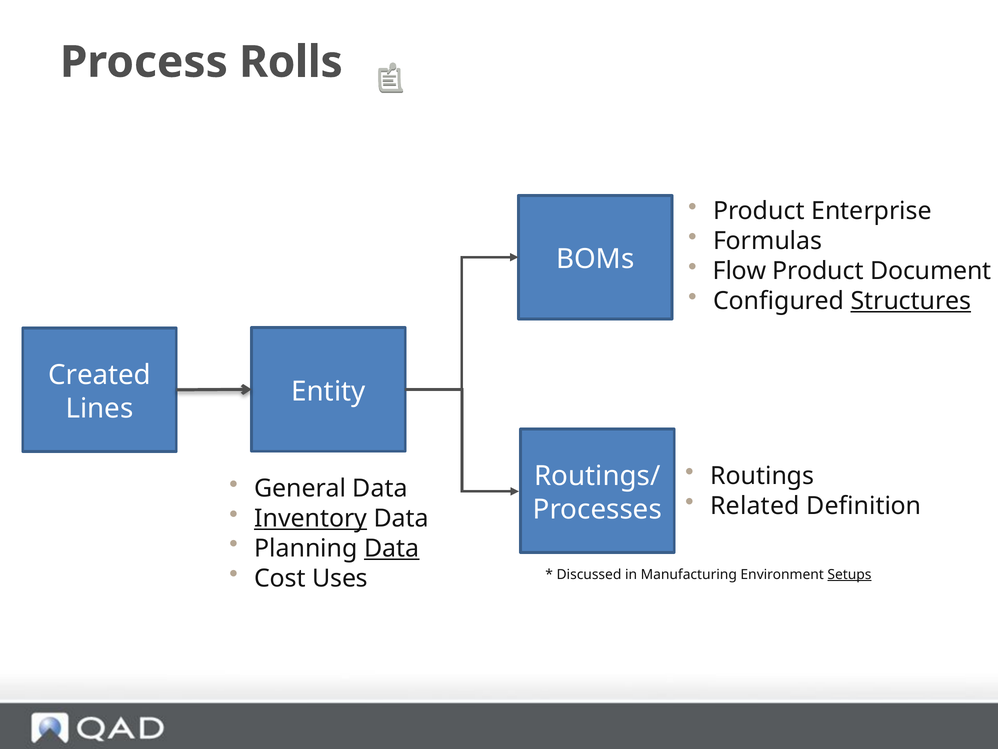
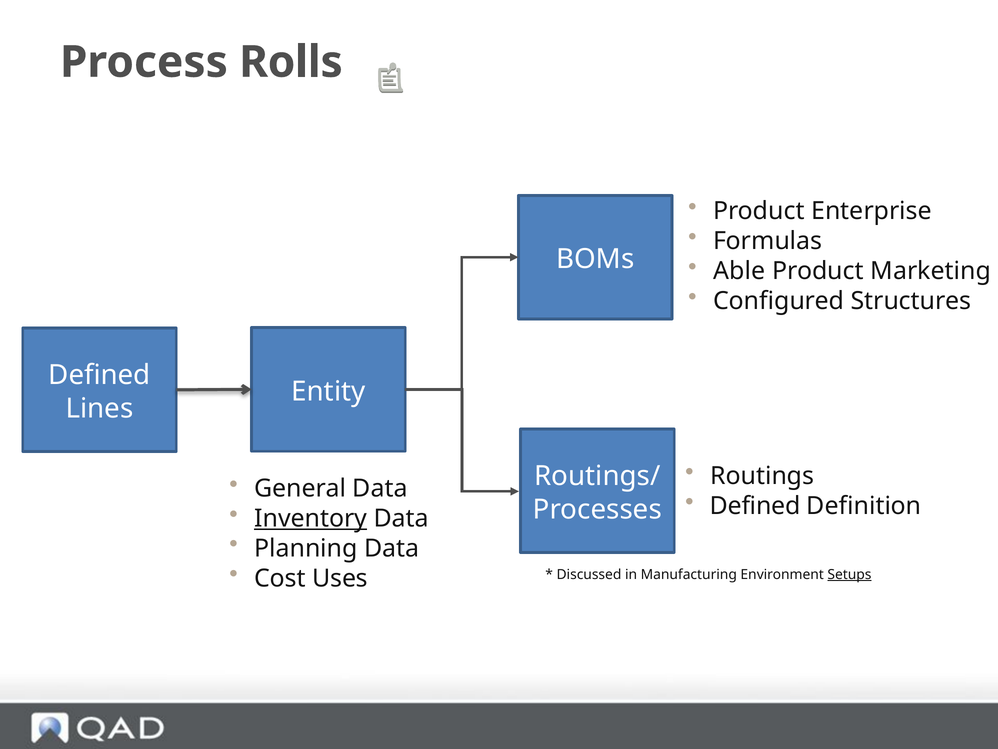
Flow: Flow -> Able
Document: Document -> Marketing
Structures underline: present -> none
Created at (100, 375): Created -> Defined
Related at (755, 506): Related -> Defined
Data at (392, 548) underline: present -> none
